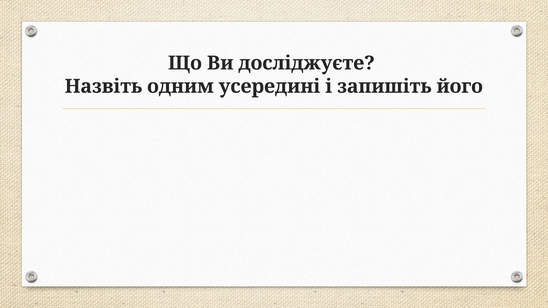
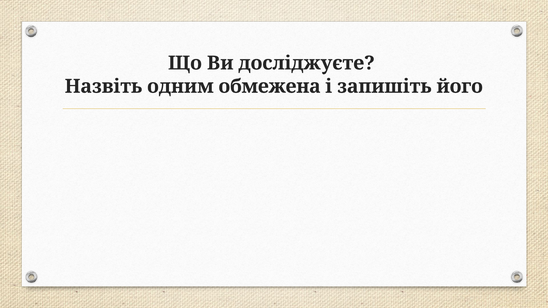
усередині: усередині -> обмежена
